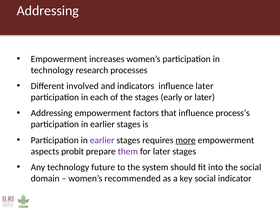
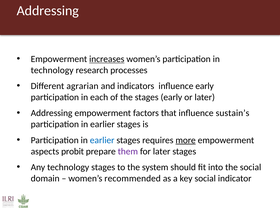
increases underline: none -> present
involved: involved -> agrarian
influence later: later -> early
process’s: process’s -> sustain’s
earlier at (102, 140) colour: purple -> blue
technology future: future -> stages
